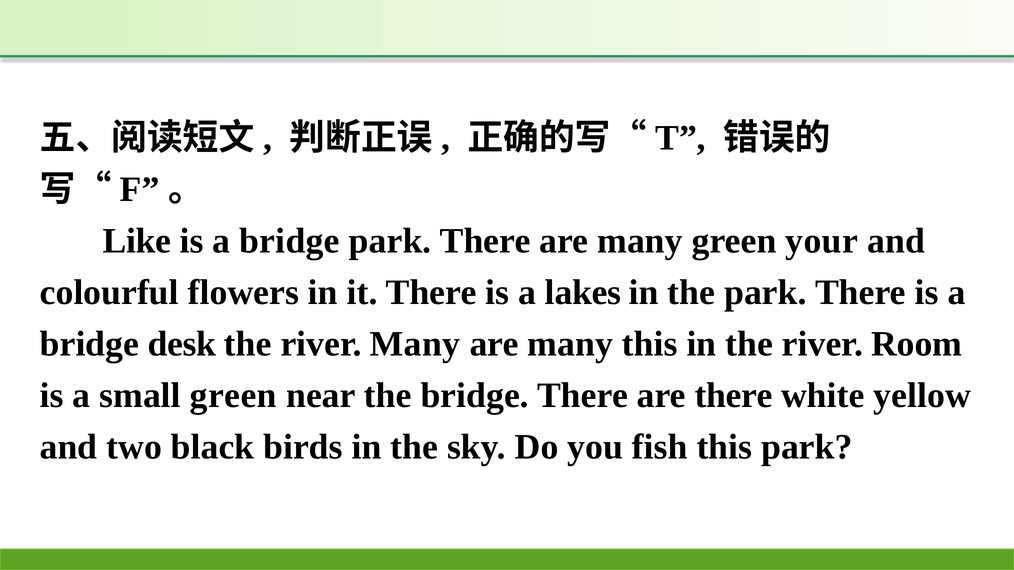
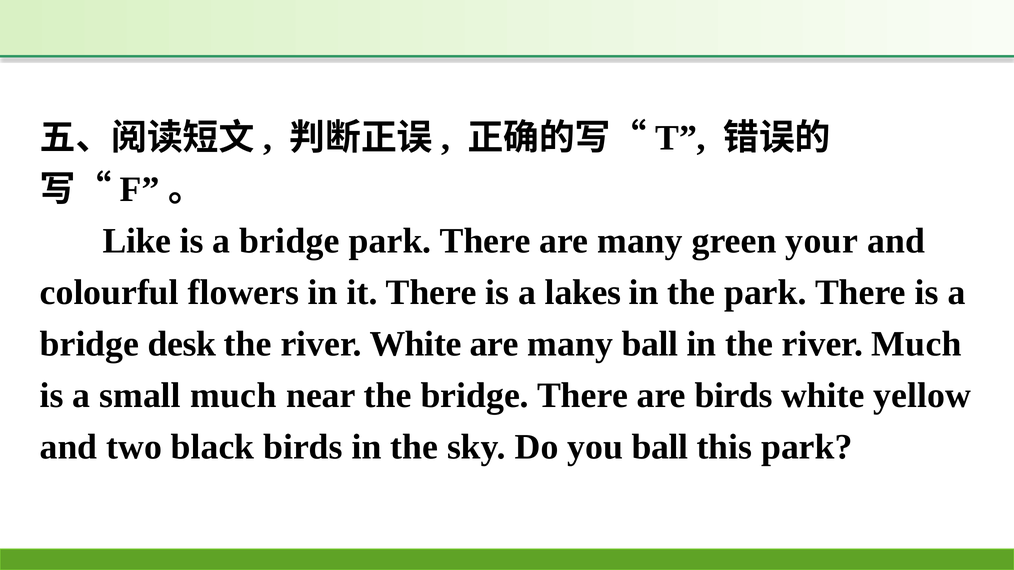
river Many: Many -> White
many this: this -> ball
river Room: Room -> Much
small green: green -> much
are there: there -> birds
you fish: fish -> ball
